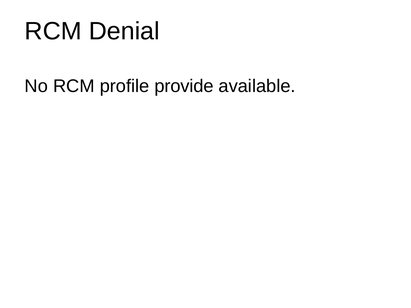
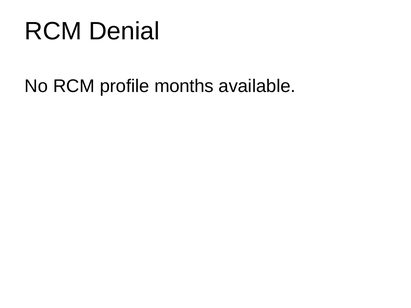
provide: provide -> months
